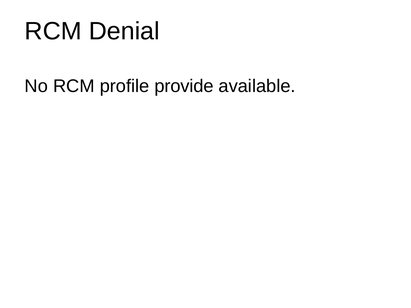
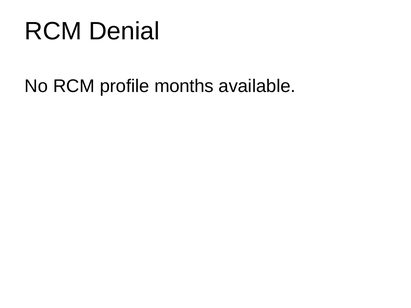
provide: provide -> months
